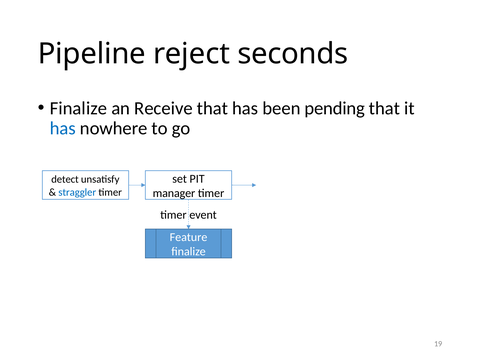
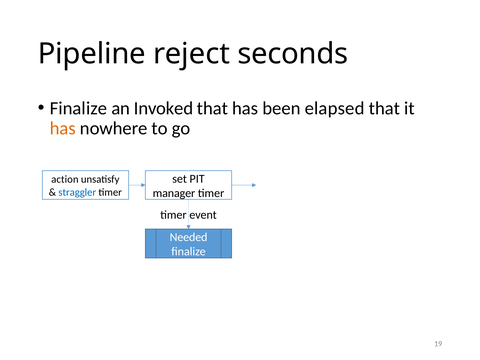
Receive: Receive -> Invoked
pending: pending -> elapsed
has at (63, 128) colour: blue -> orange
detect: detect -> action
Feature: Feature -> Needed
